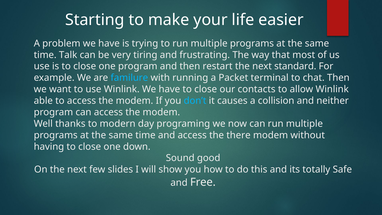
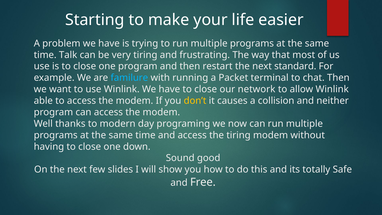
contacts: contacts -> network
don’t colour: light blue -> yellow
the there: there -> tiring
